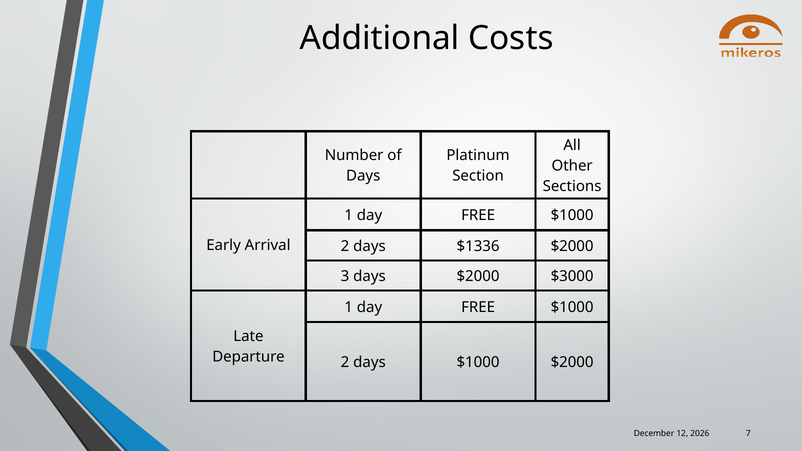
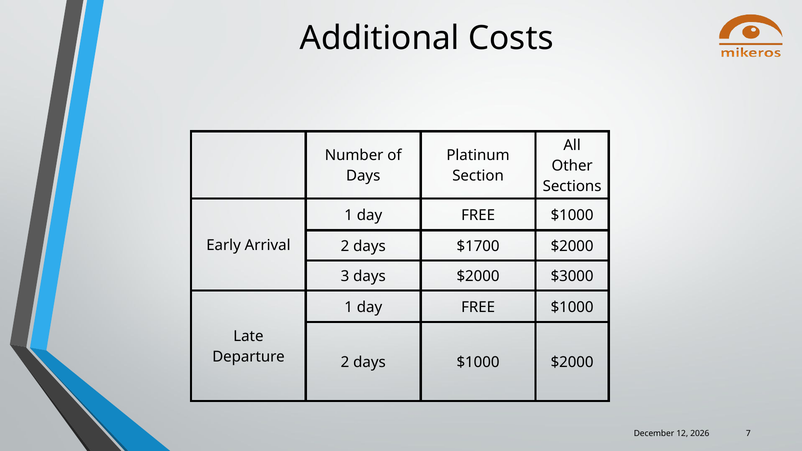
$1336: $1336 -> $1700
